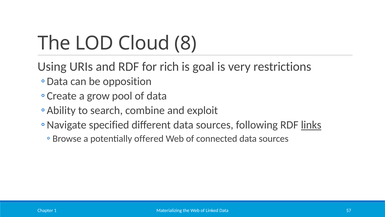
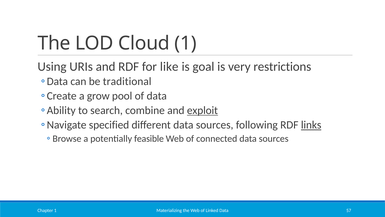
Cloud 8: 8 -> 1
rich: rich -> like
opposition: opposition -> traditional
exploit underline: none -> present
offered: offered -> feasible
